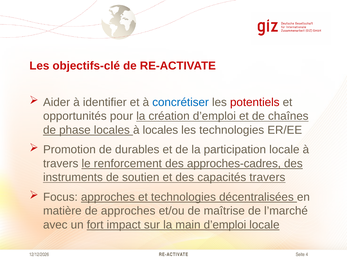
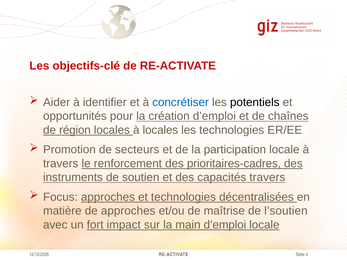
potentiels colour: red -> black
phase: phase -> région
durables: durables -> secteurs
approches-cadres: approches-cadres -> prioritaires-cadres
l’marché: l’marché -> l’soutien
